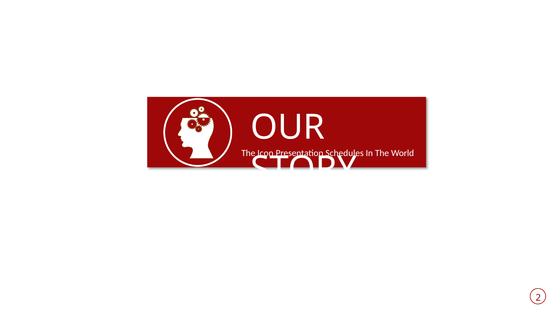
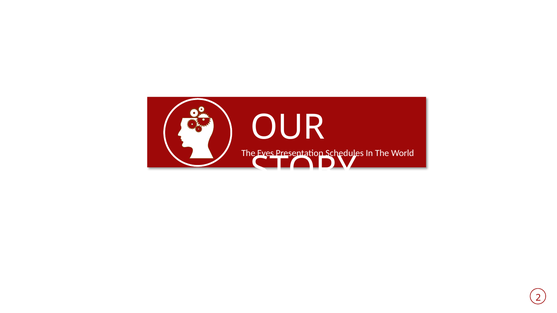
Icon: Icon -> Eyes
